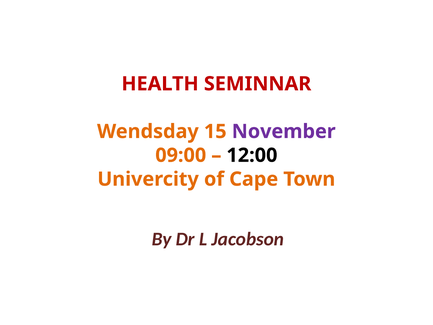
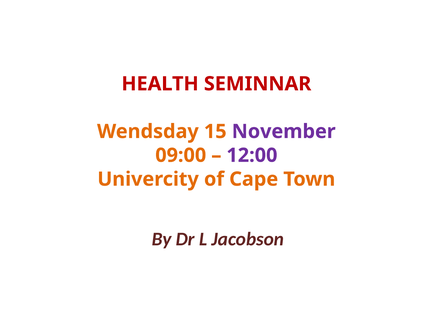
12:00 colour: black -> purple
